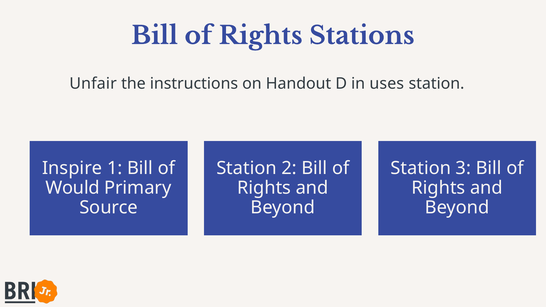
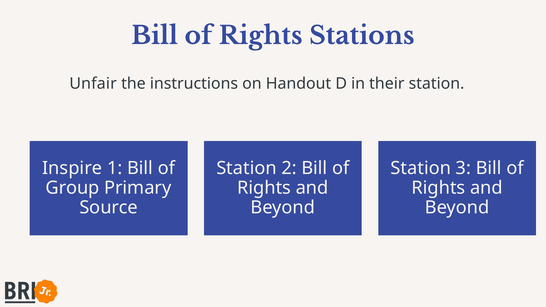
uses: uses -> their
Would: Would -> Group
